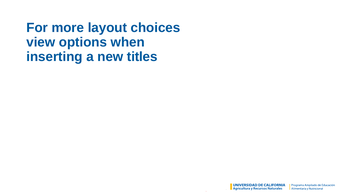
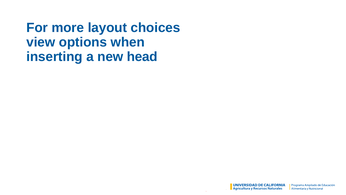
titles: titles -> head
